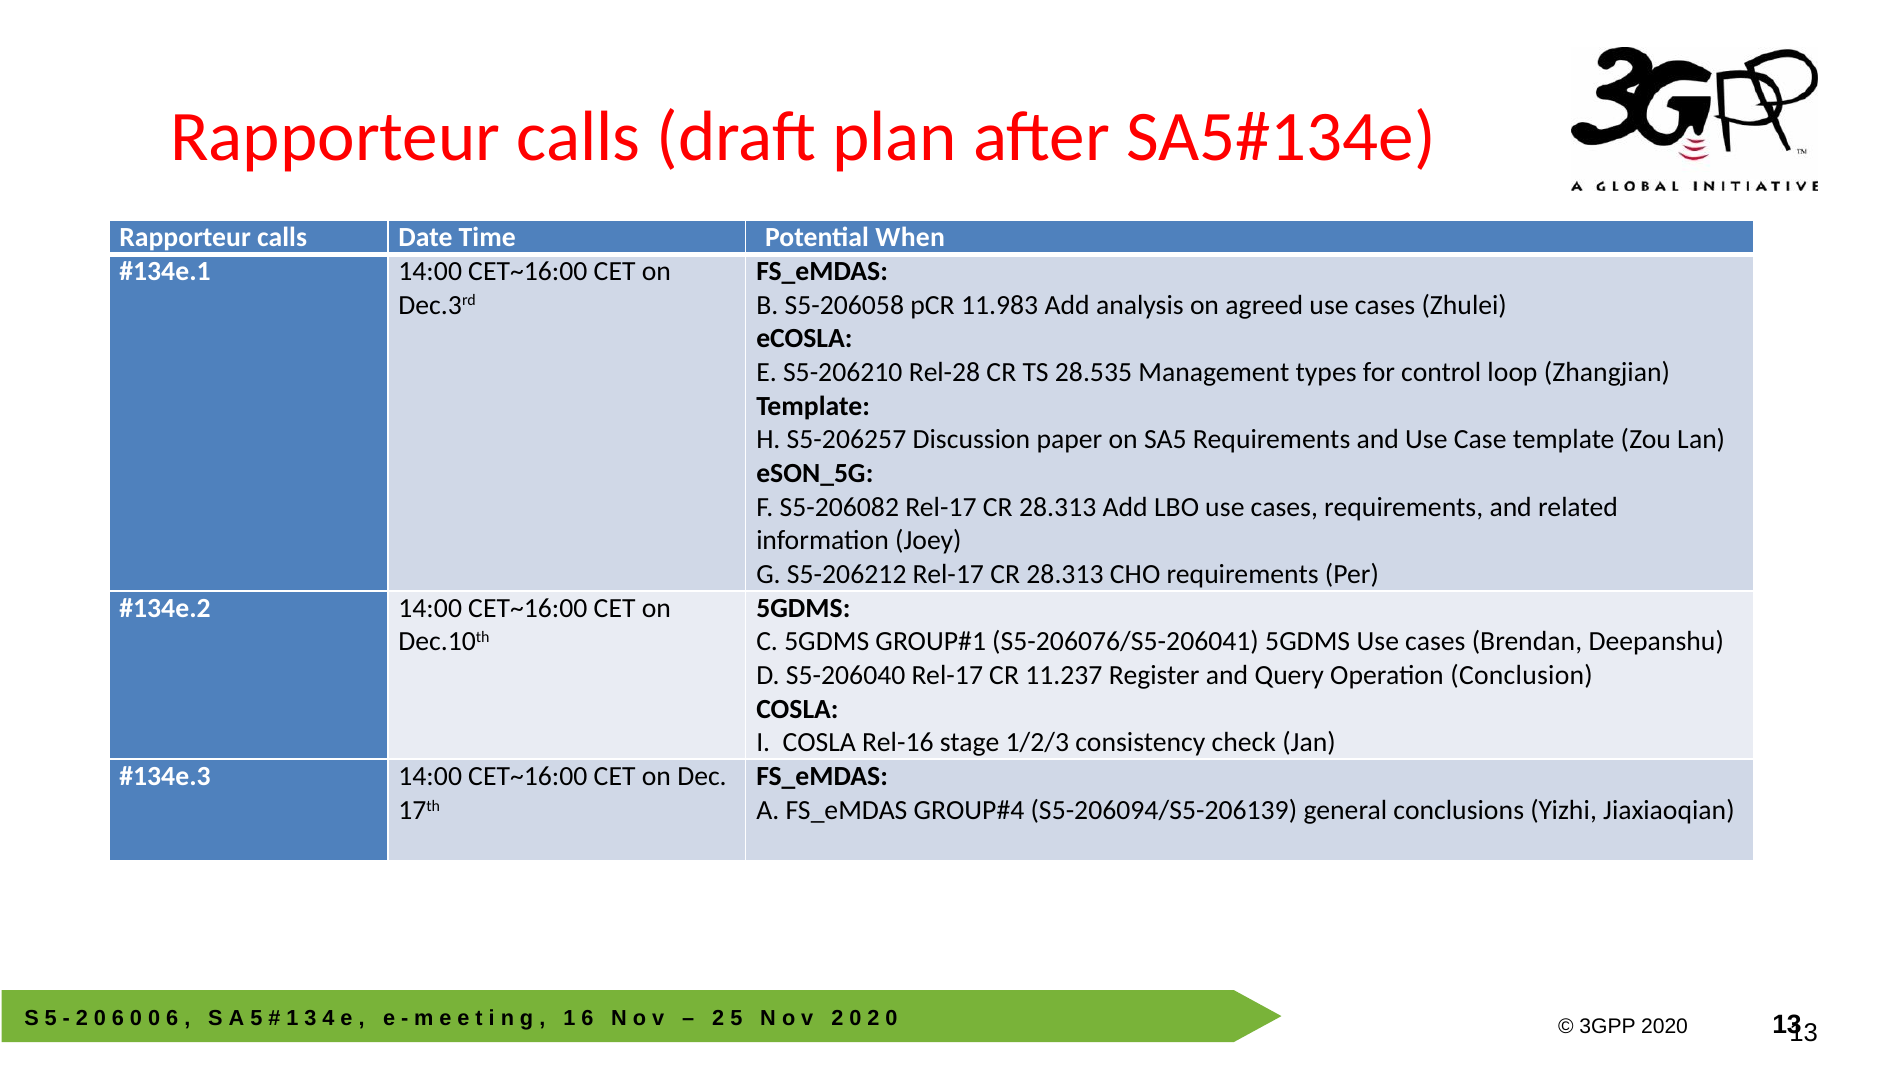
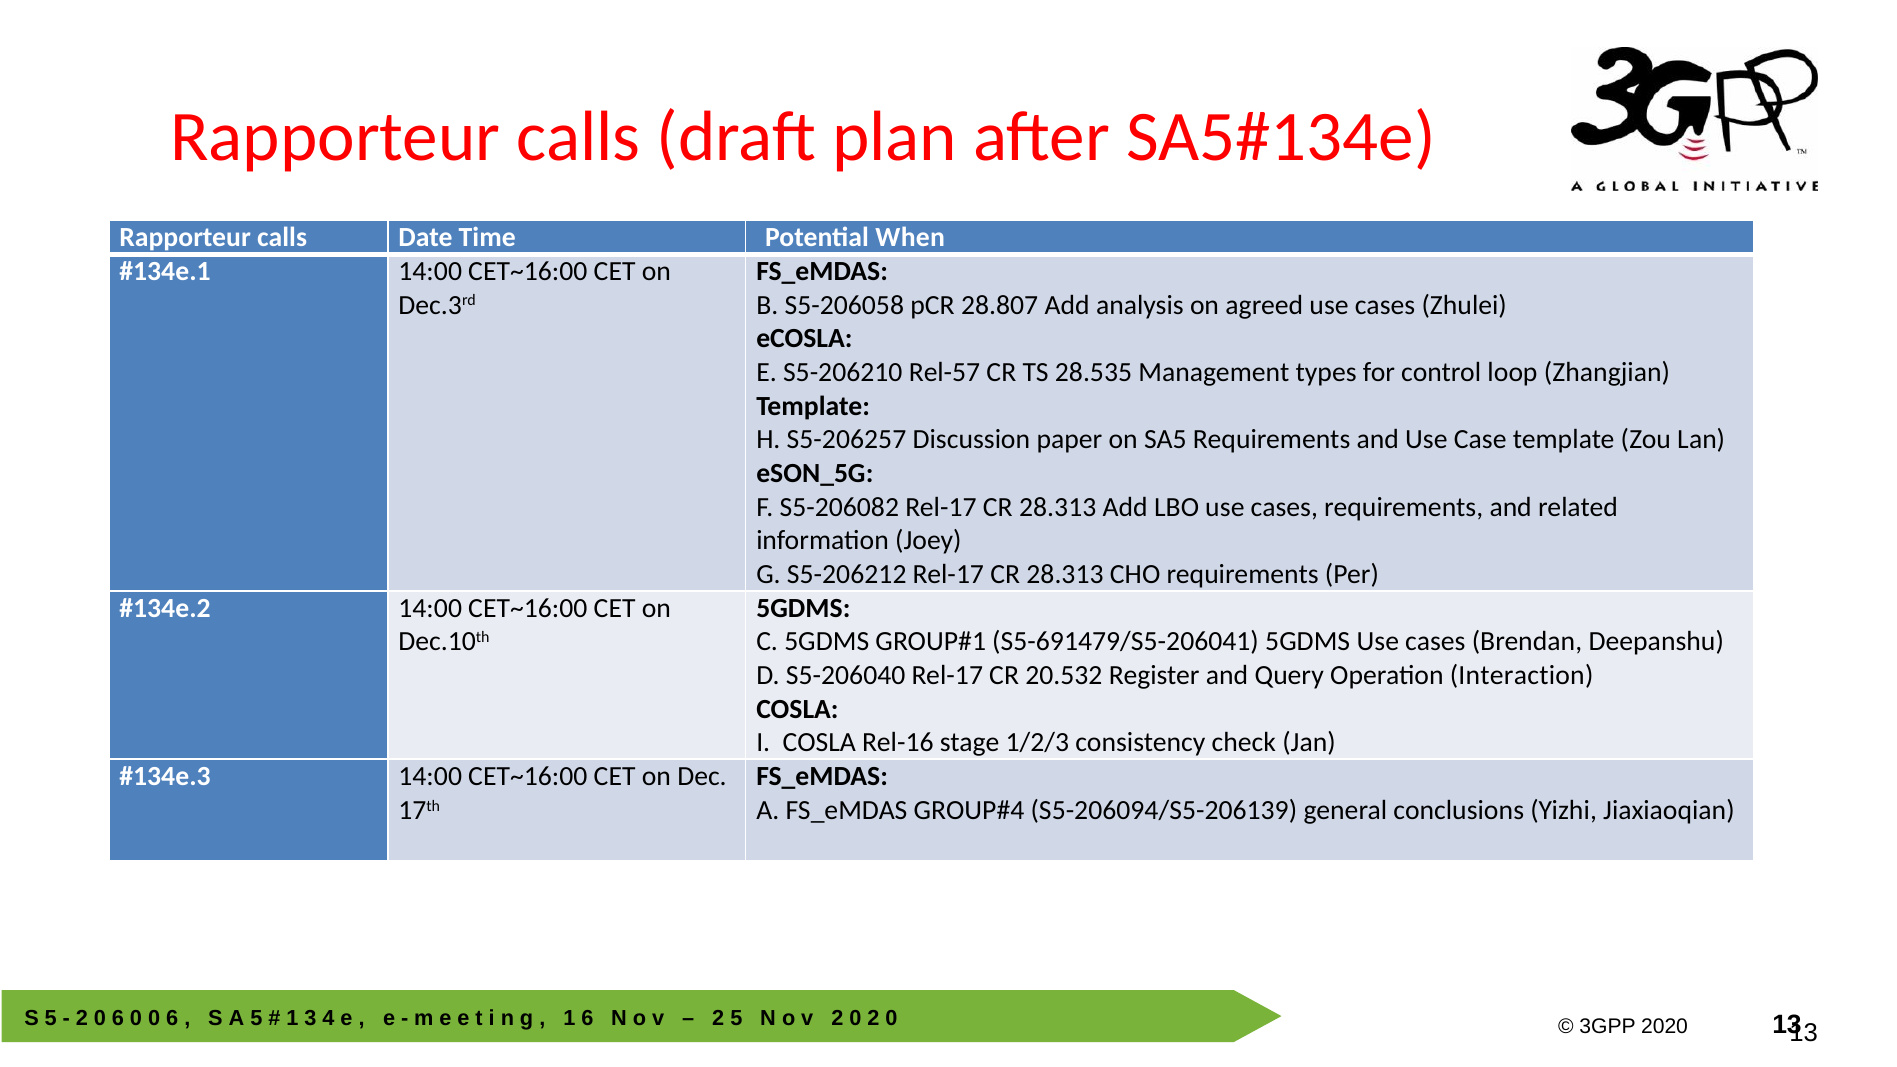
11.983: 11.983 -> 28.807
Rel-28: Rel-28 -> Rel-57
S5-206076/S5-206041: S5-206076/S5-206041 -> S5-691479/S5-206041
11.237: 11.237 -> 20.532
Conclusion: Conclusion -> Interaction
